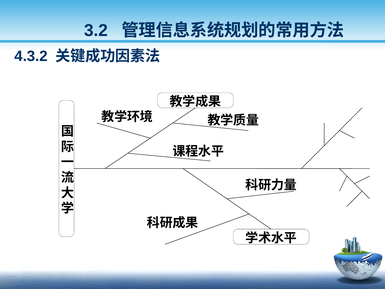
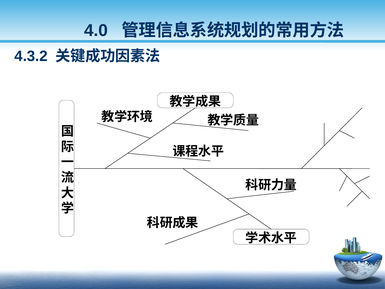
3.2: 3.2 -> 4.0
